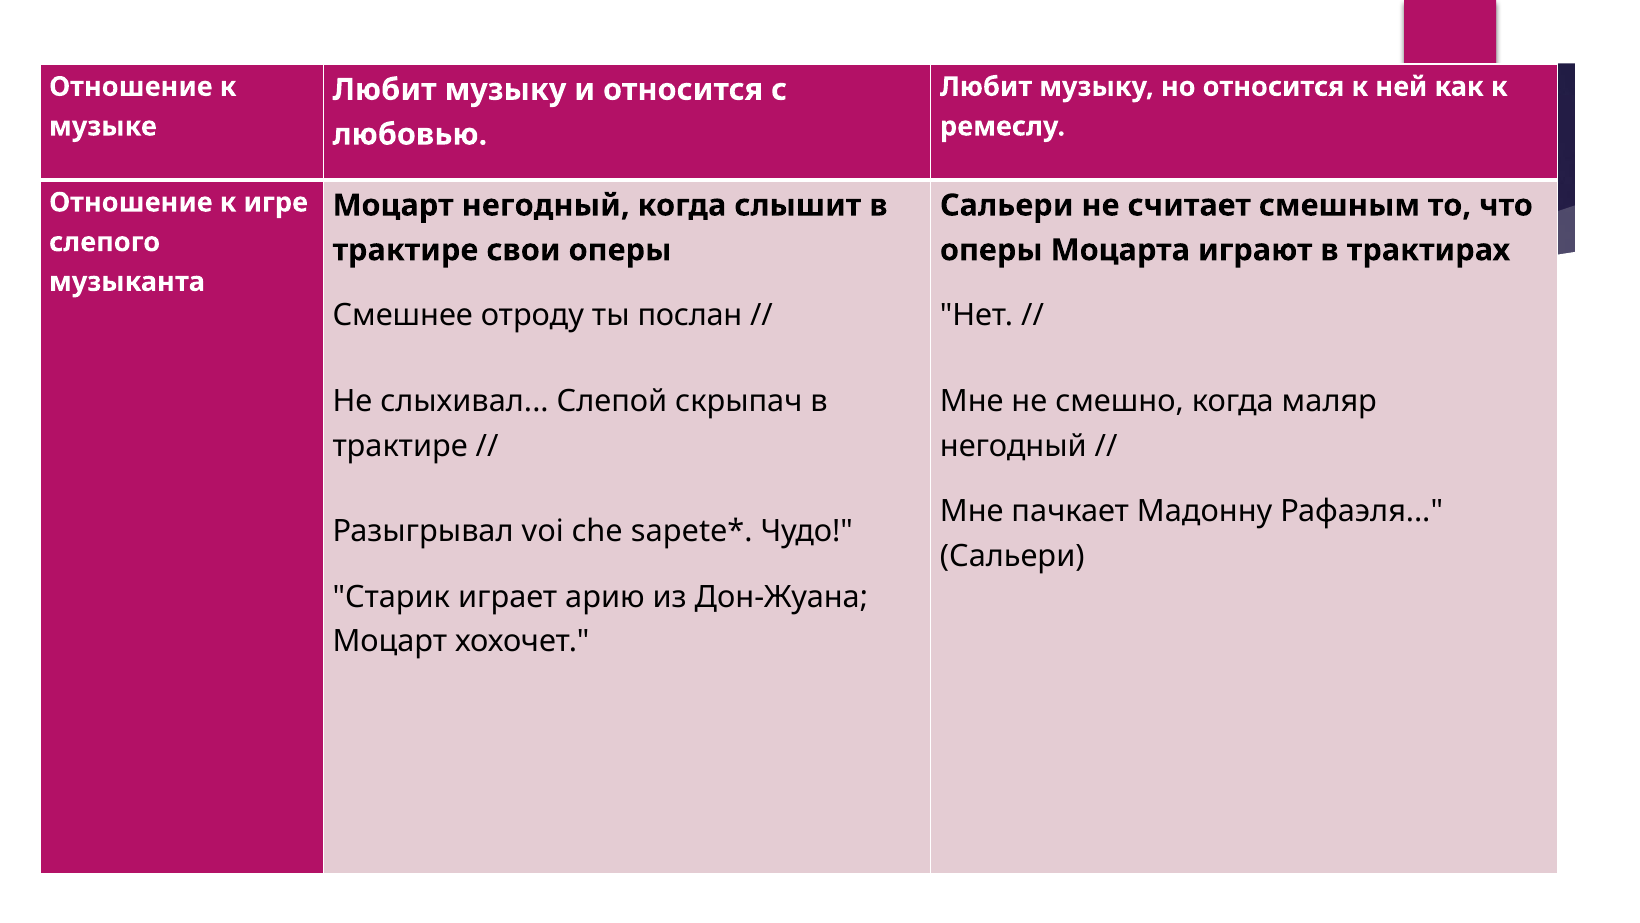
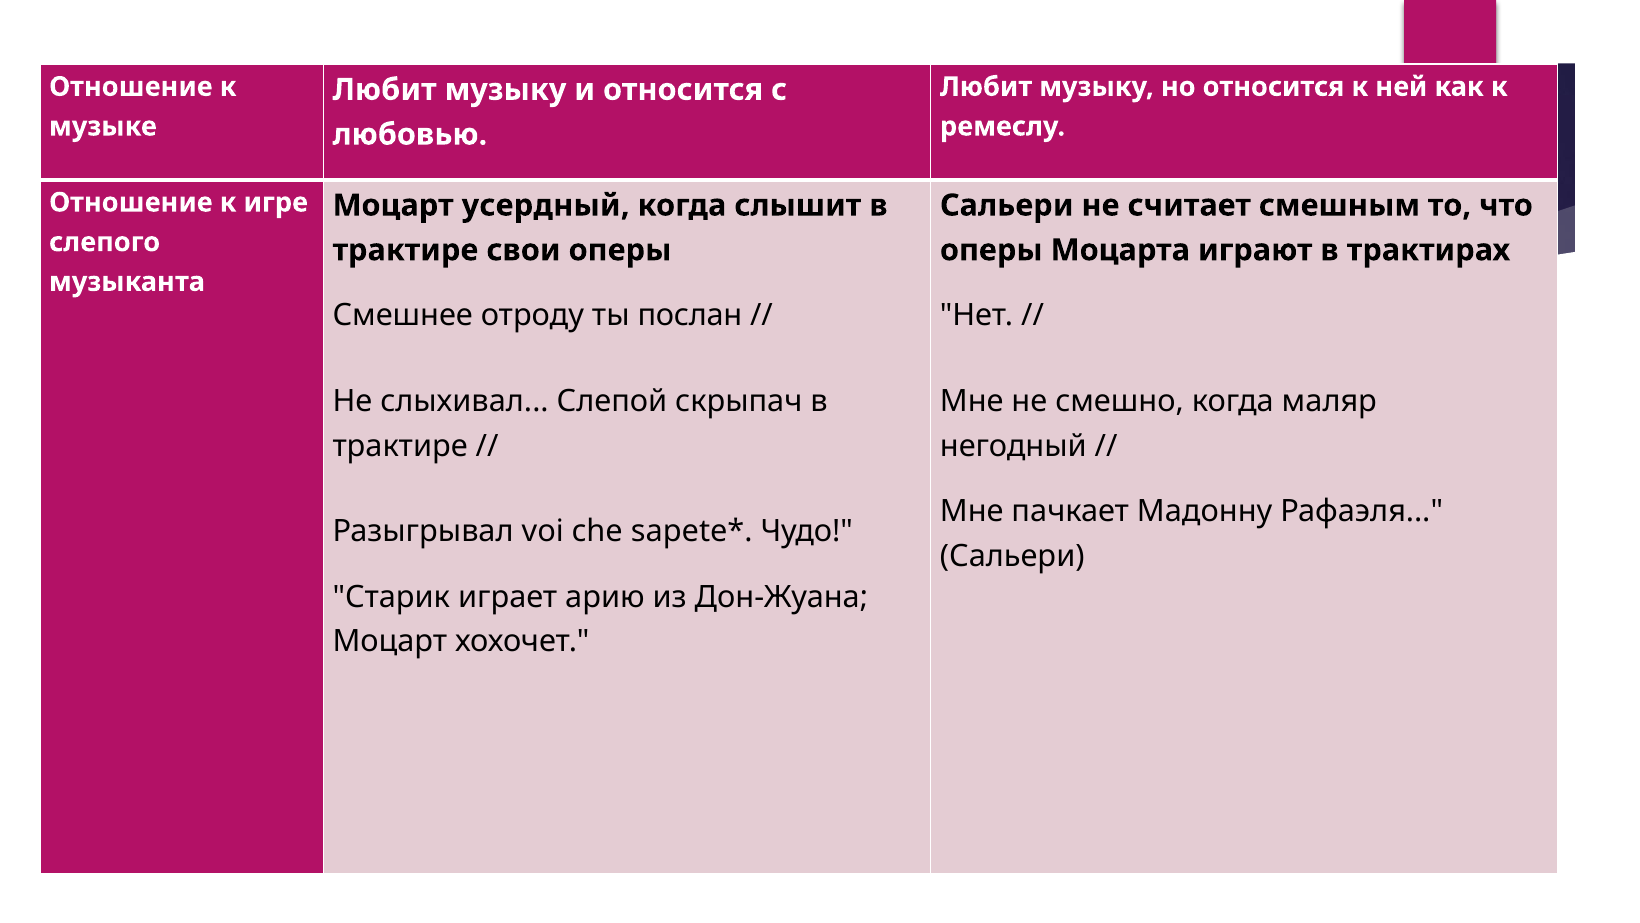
Моцарт негодный: негодный -> усердный
